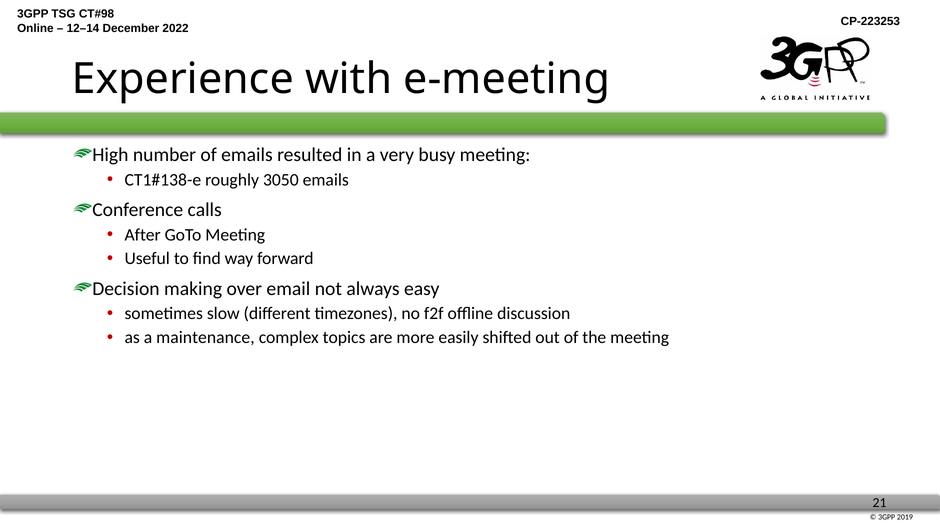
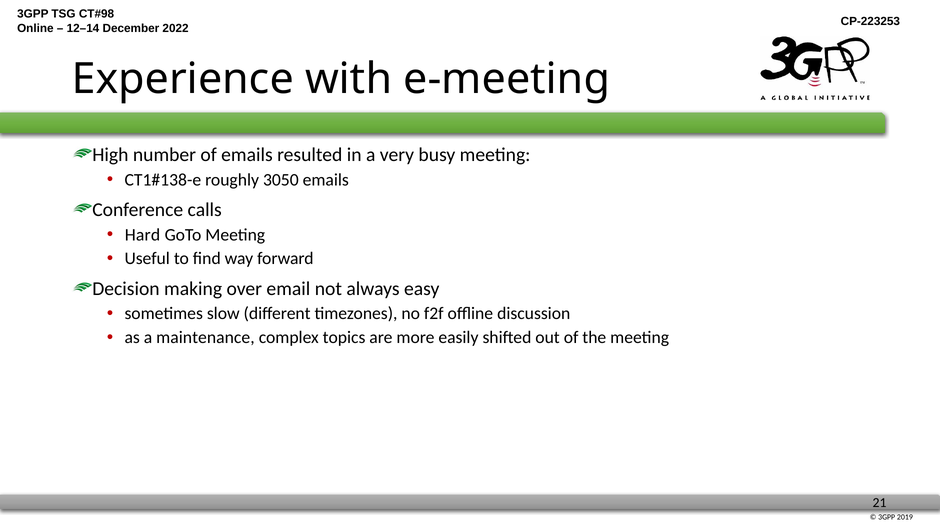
After: After -> Hard
